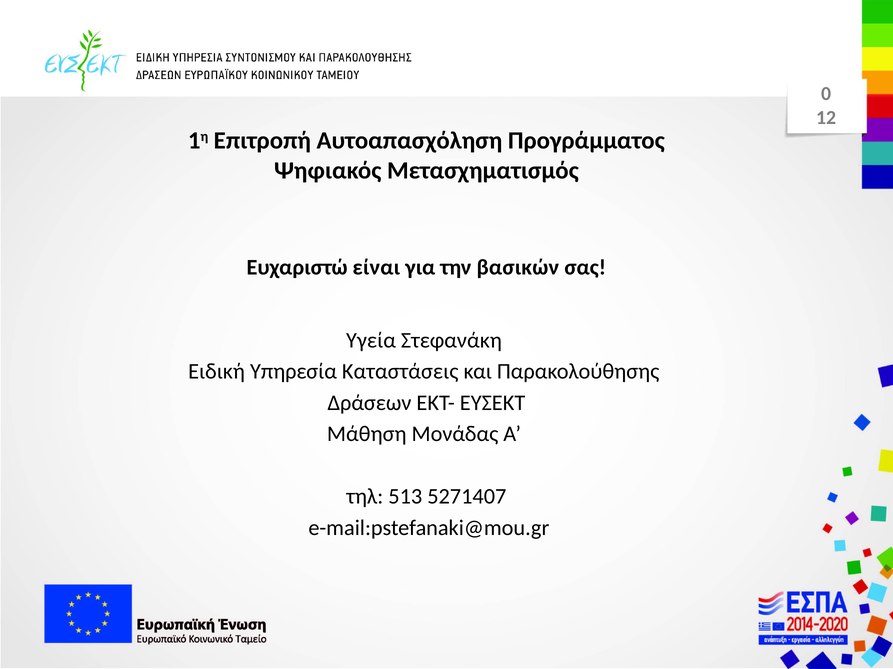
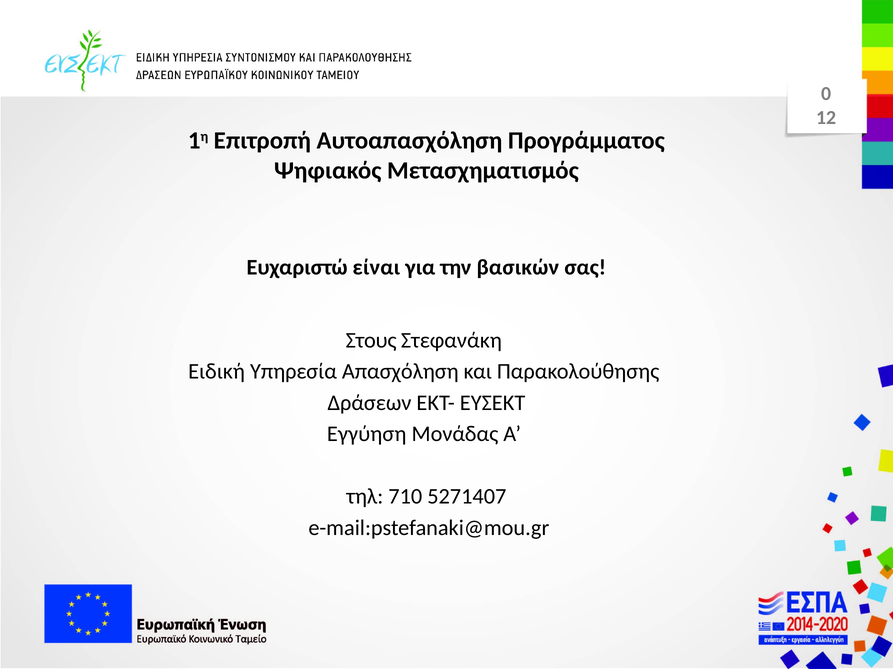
Υγεία: Υγεία -> Στους
Καταστάσεις: Καταστάσεις -> Απασχόληση
Μάθηση: Μάθηση -> Εγγύηση
513: 513 -> 710
